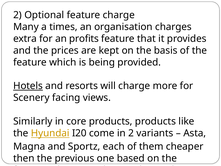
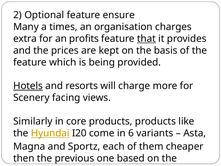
feature charge: charge -> ensure
that underline: none -> present
in 2: 2 -> 6
